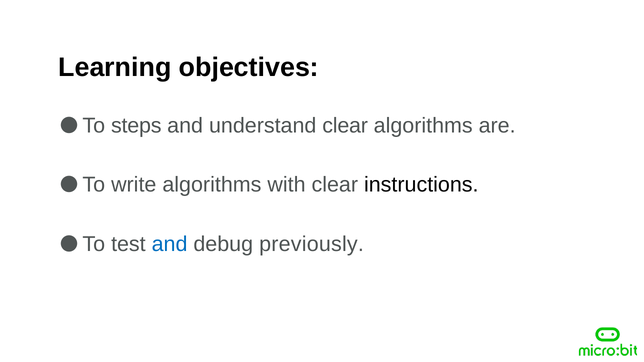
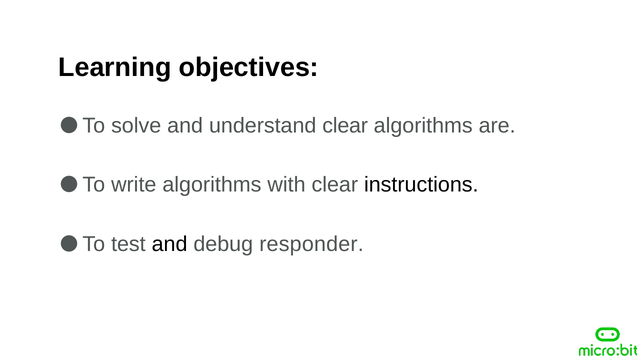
steps: steps -> solve
and at (170, 244) colour: blue -> black
previously: previously -> responder
